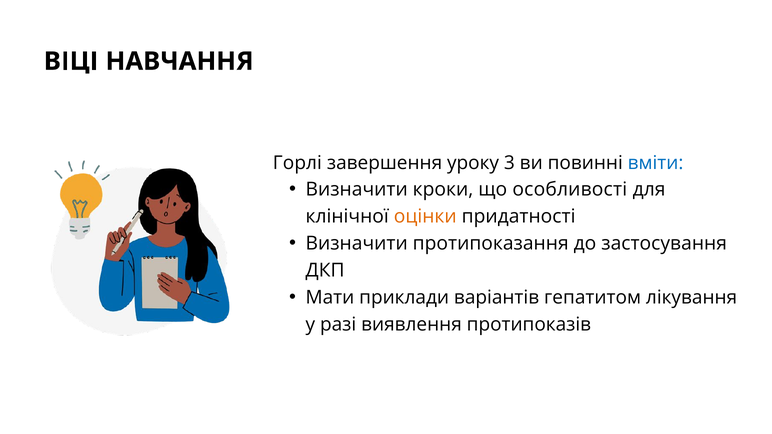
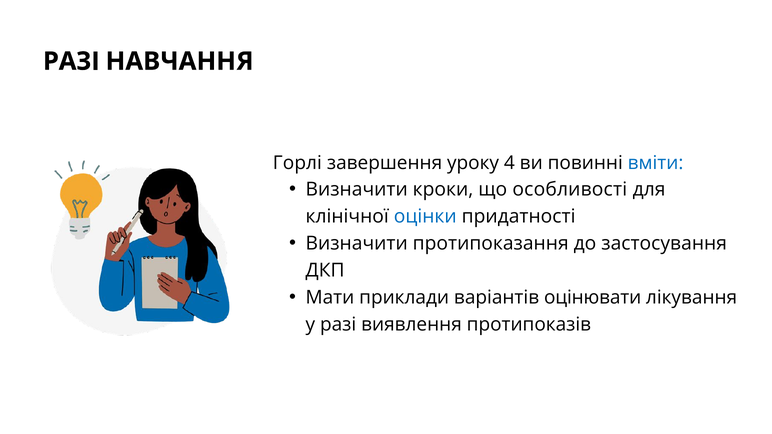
ВІЦІ at (71, 61): ВІЦІ -> РАЗІ
3: 3 -> 4
оцінки colour: orange -> blue
гепатитом: гепатитом -> оцінювати
